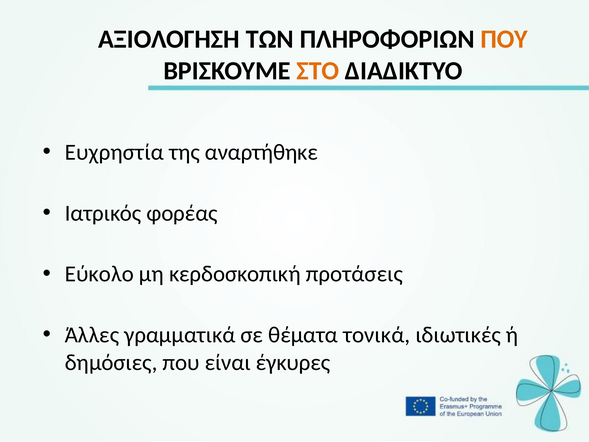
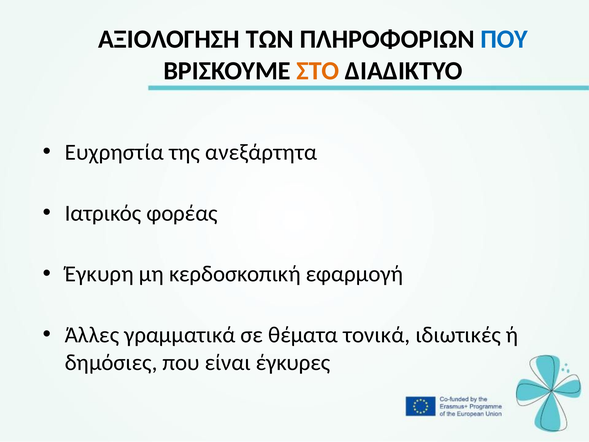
ΠΟΥ at (504, 39) colour: orange -> blue
αναρτήθηκε: αναρτήθηκε -> ανεξάρτητα
Εύκολο: Εύκολο -> Έγκυρη
προτάσεις: προτάσεις -> εφαρμογή
